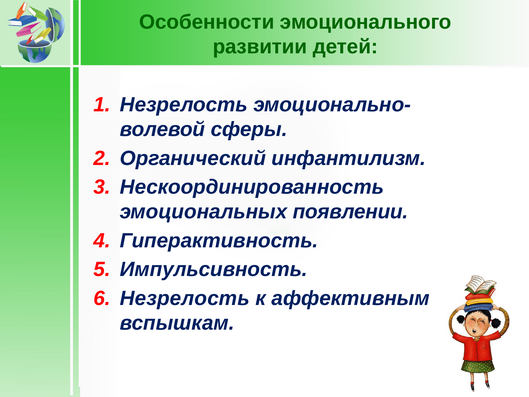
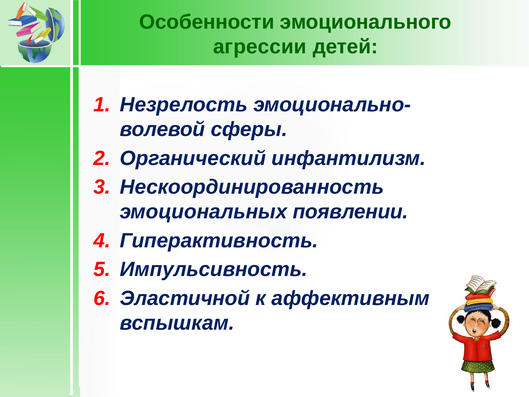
развитии: развитии -> агрессии
Незрелость at (185, 298): Незрелость -> Эластичной
